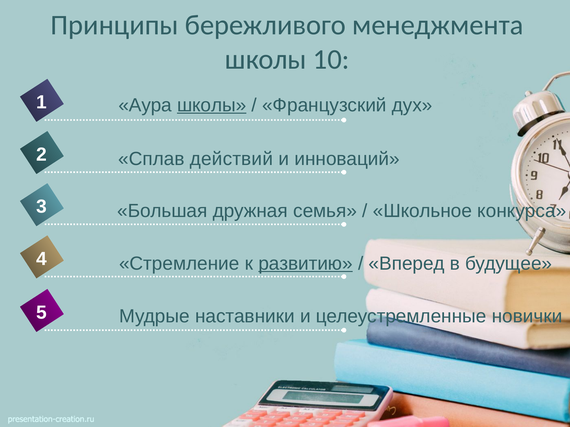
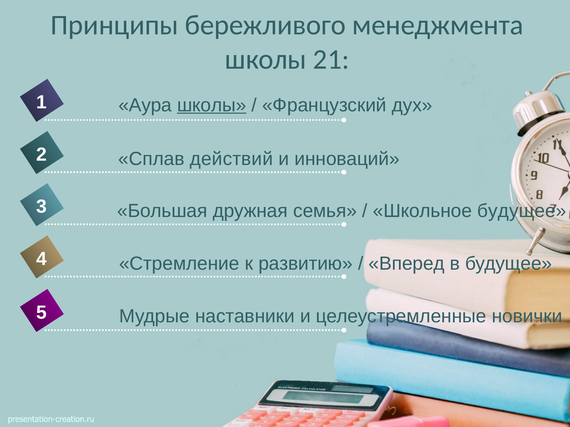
10: 10 -> 21
Школьное конкурса: конкурса -> будущее
развитию underline: present -> none
